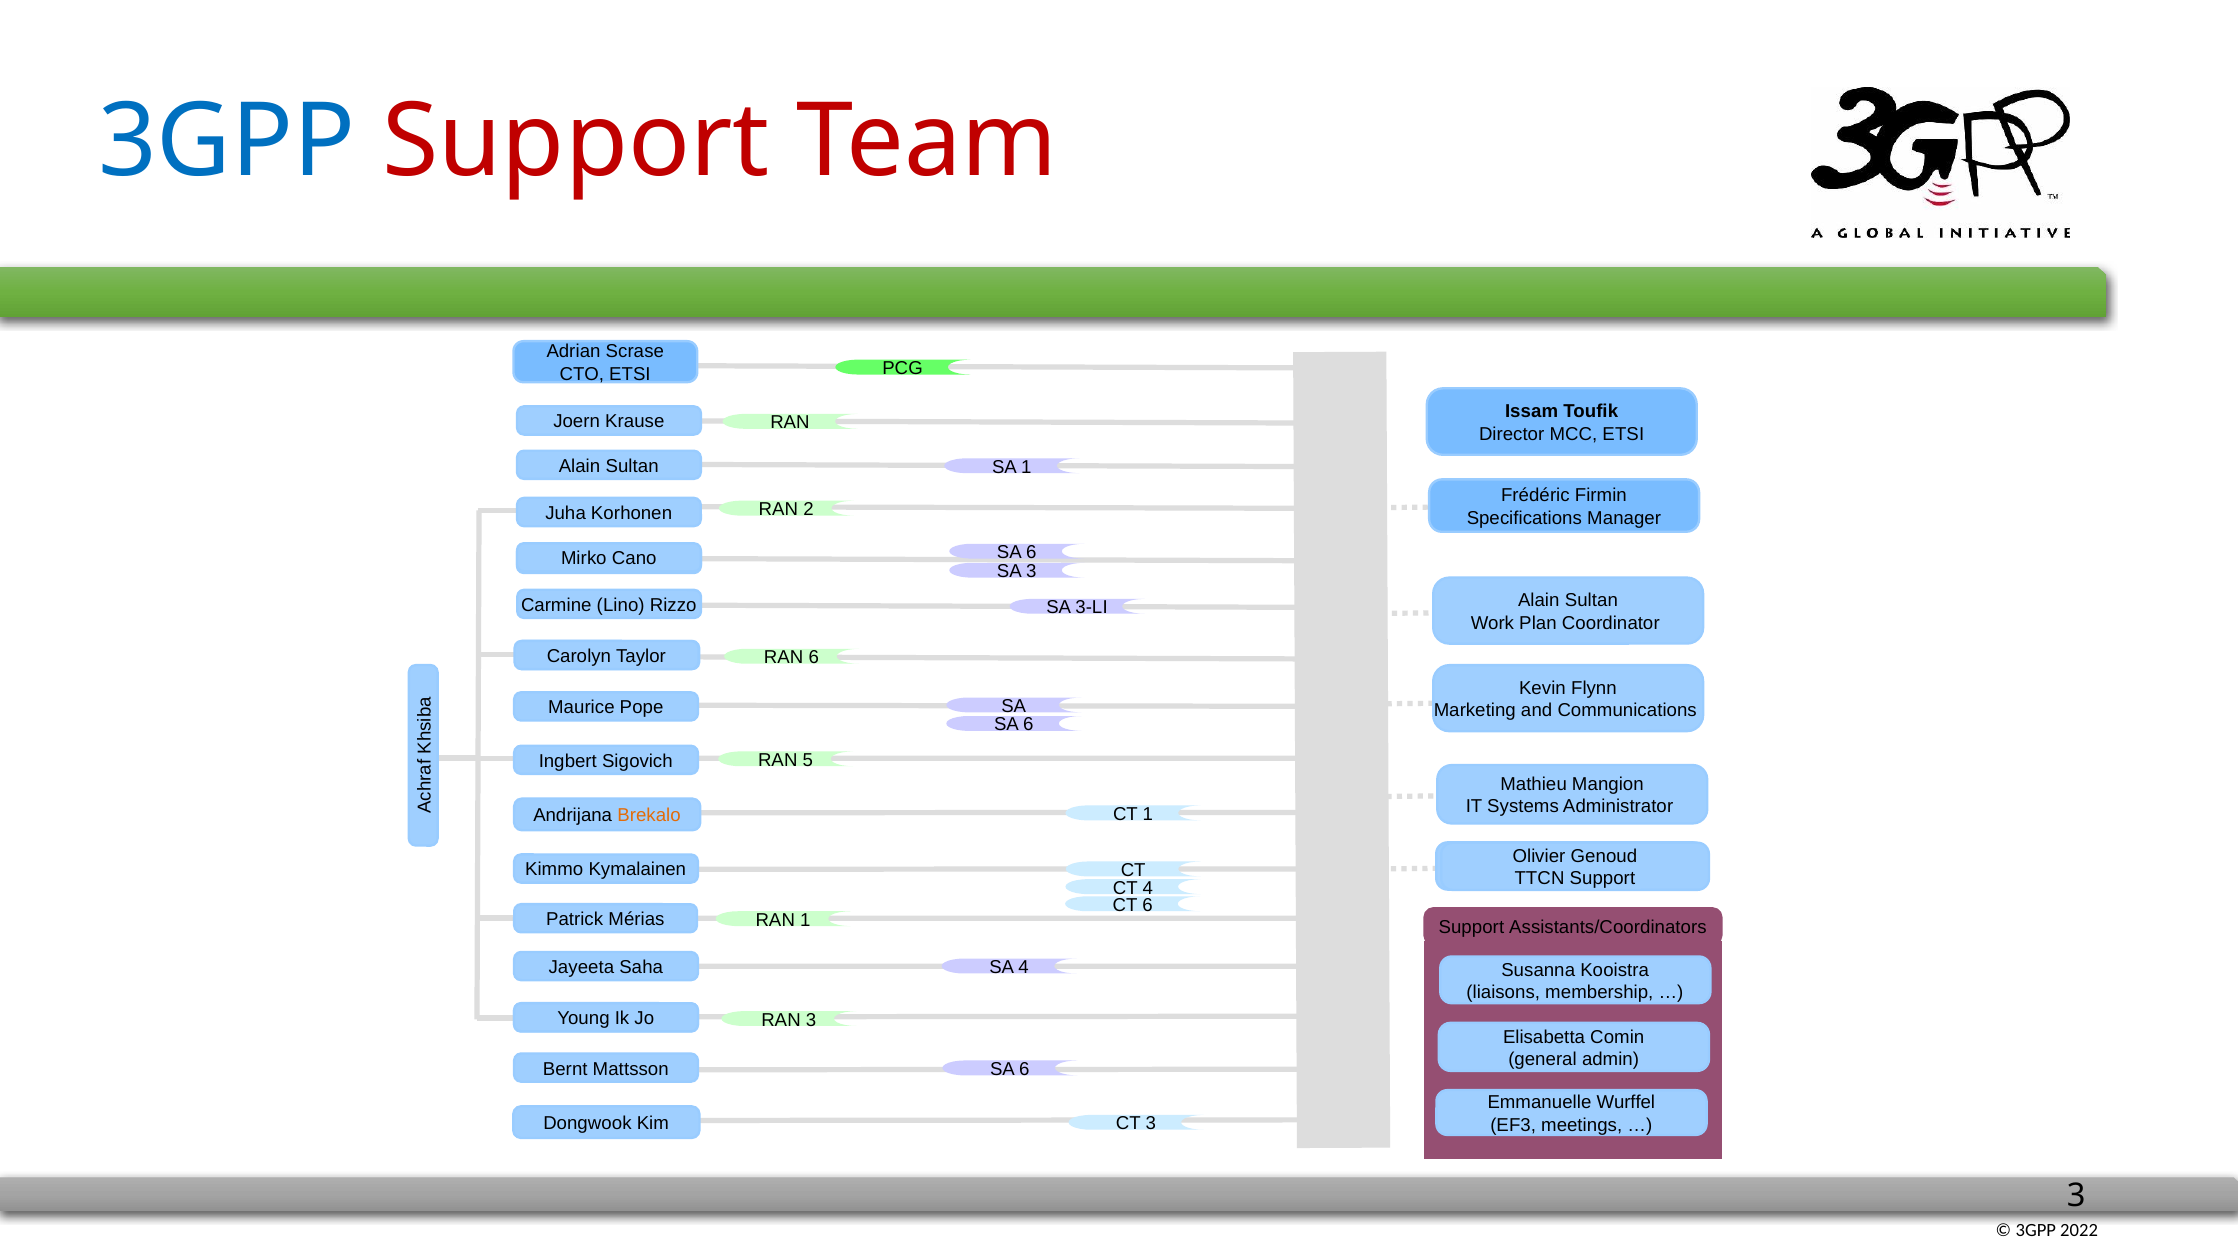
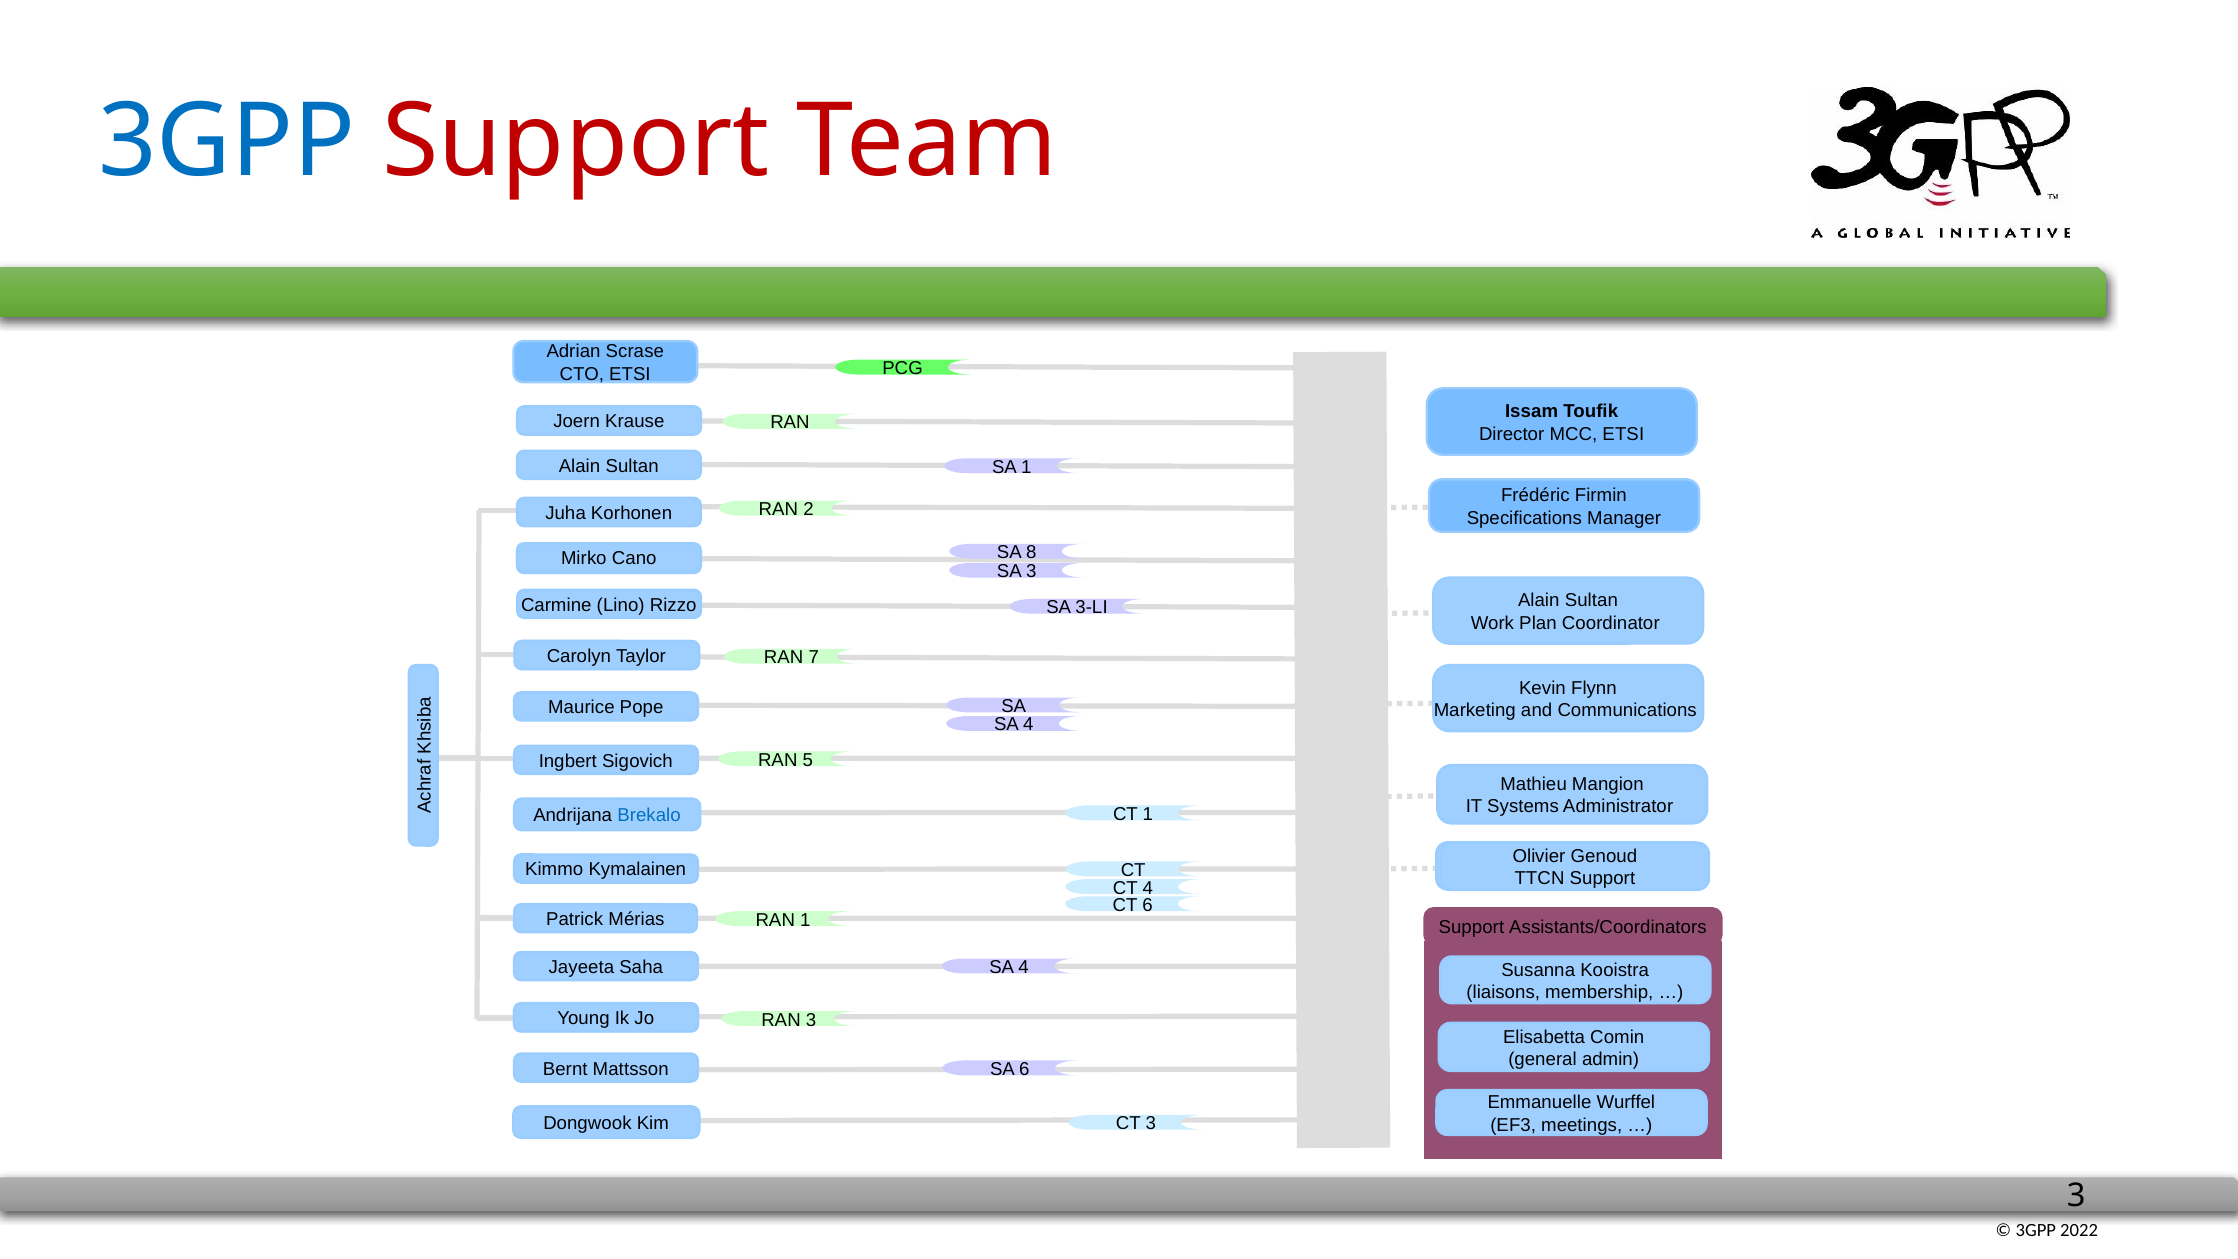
6 at (1031, 552): 6 -> 8
RAN 6: 6 -> 7
6 at (1028, 725): 6 -> 4
Brekalo colour: orange -> blue
